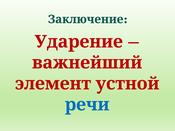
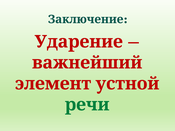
речи colour: blue -> green
